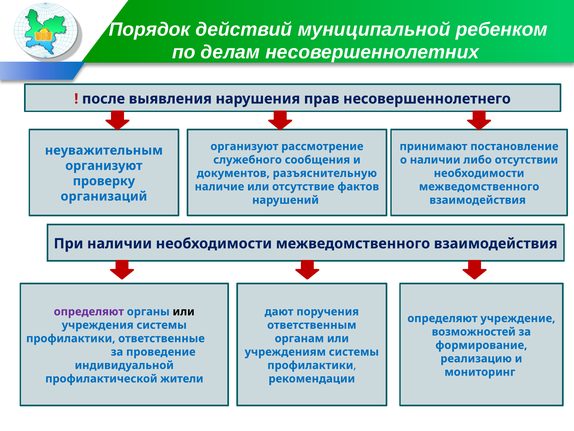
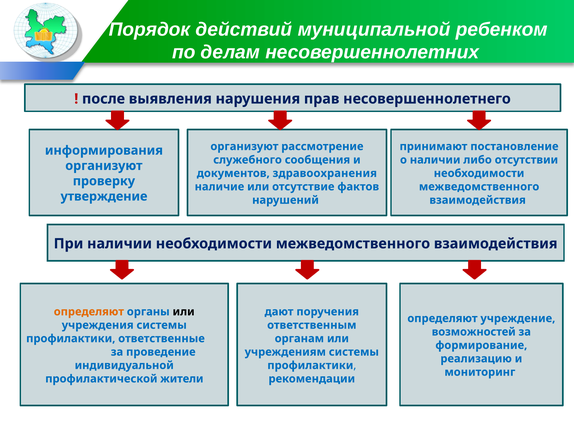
неуважительным: неуважительным -> информирования
разъяснительную: разъяснительную -> здравоохранения
организаций: организаций -> утверждение
определяют at (89, 311) colour: purple -> orange
